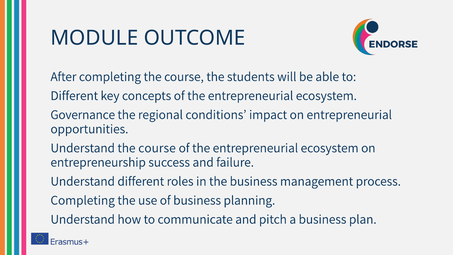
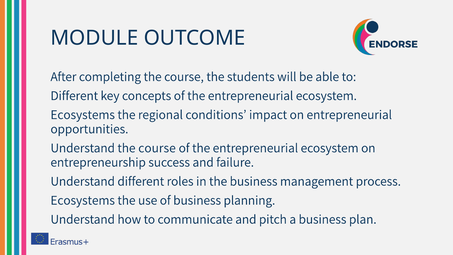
Governance at (83, 115): Governance -> Ecosystems
Completing at (83, 200): Completing -> Ecosystems
